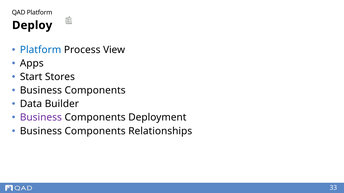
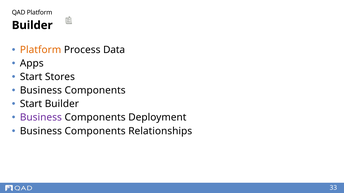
Deploy at (32, 25): Deploy -> Builder
Platform at (41, 50) colour: blue -> orange
View: View -> Data
Data at (31, 104): Data -> Start
